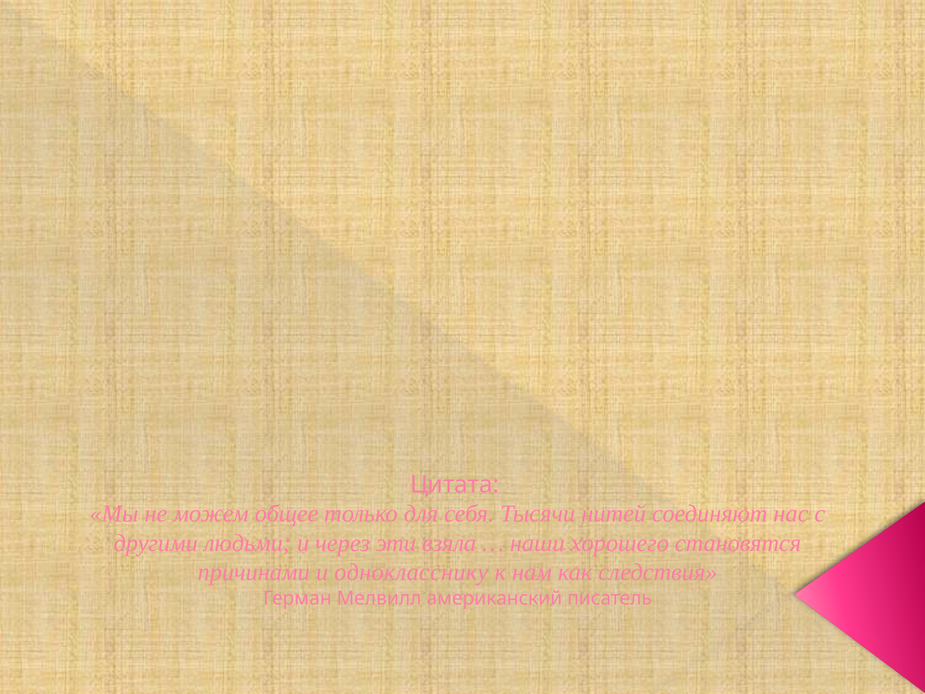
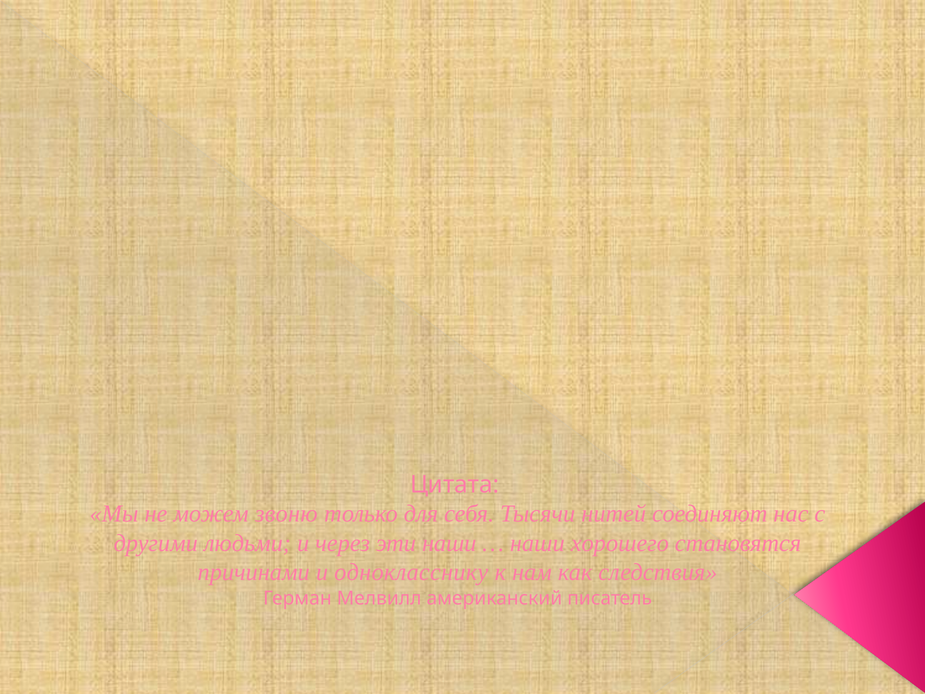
общее: общее -> звоню
эти взяла: взяла -> наши
